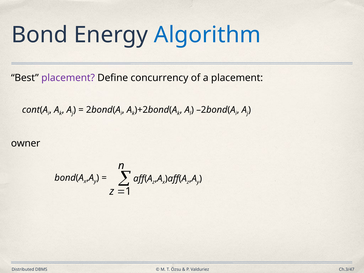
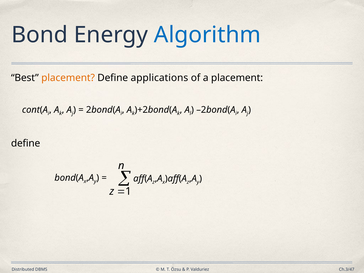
placement at (68, 78) colour: purple -> orange
concurrency: concurrency -> applications
owner at (26, 143): owner -> define
